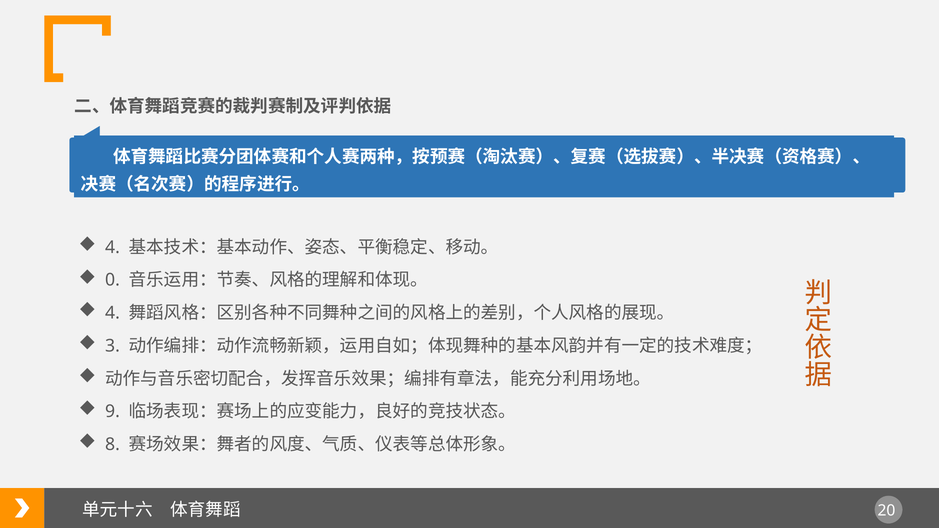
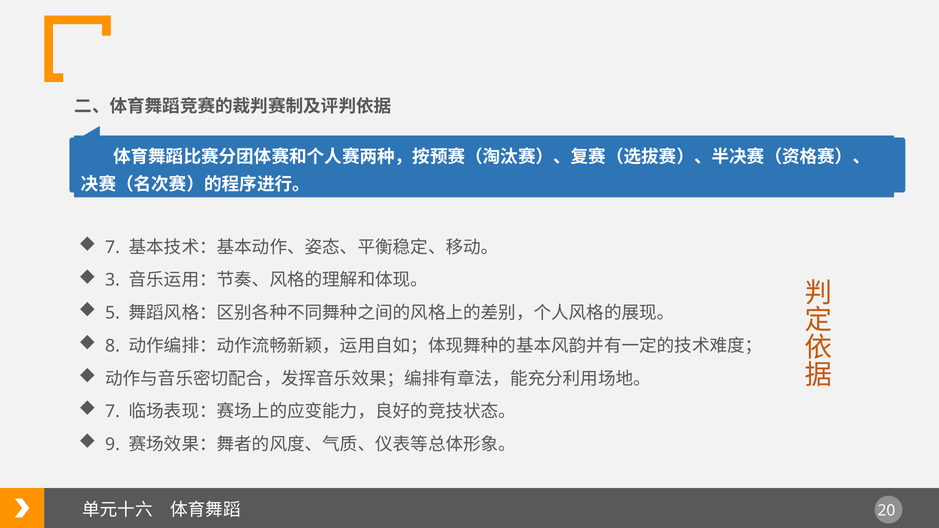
4 at (112, 247): 4 -> 7
0: 0 -> 3
4 at (112, 313): 4 -> 5
3: 3 -> 8
9 at (112, 412): 9 -> 7
8: 8 -> 9
